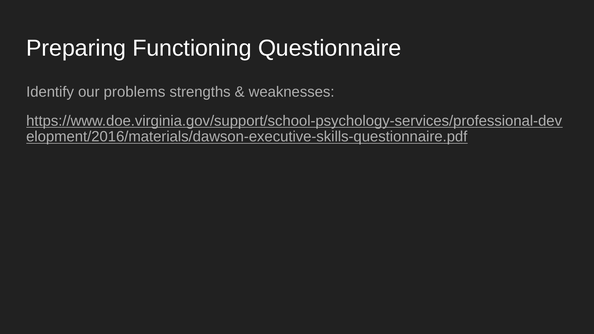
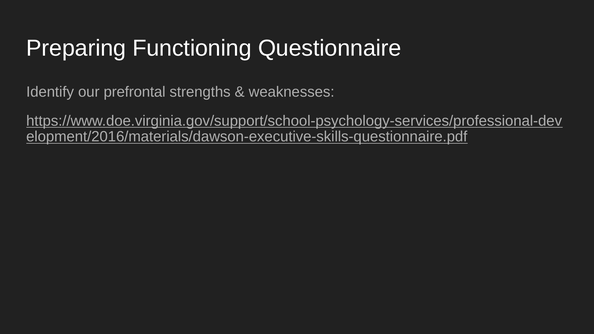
problems: problems -> prefrontal
